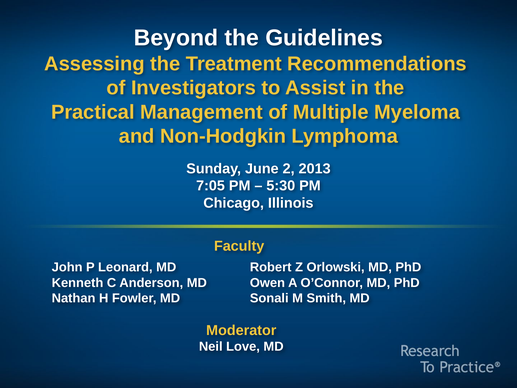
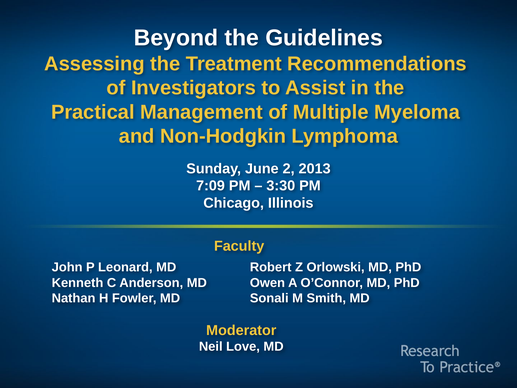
7:05: 7:05 -> 7:09
5:30: 5:30 -> 3:30
